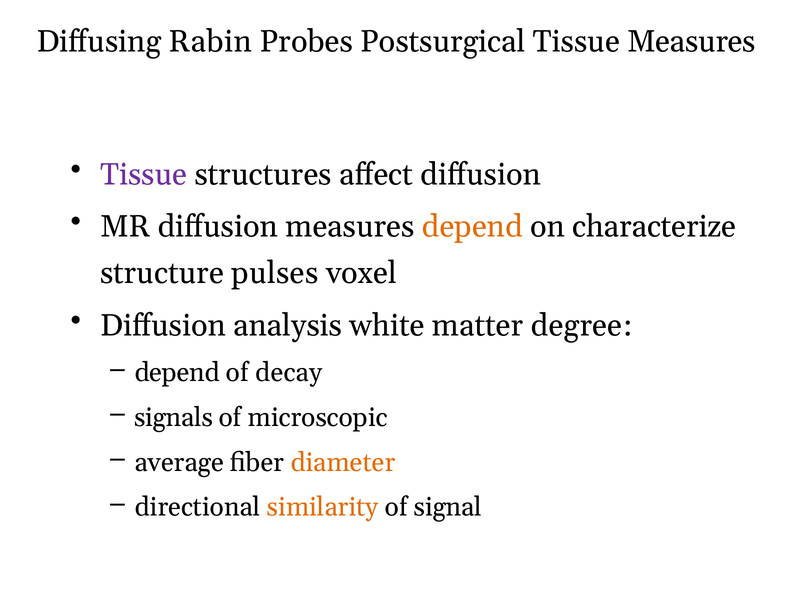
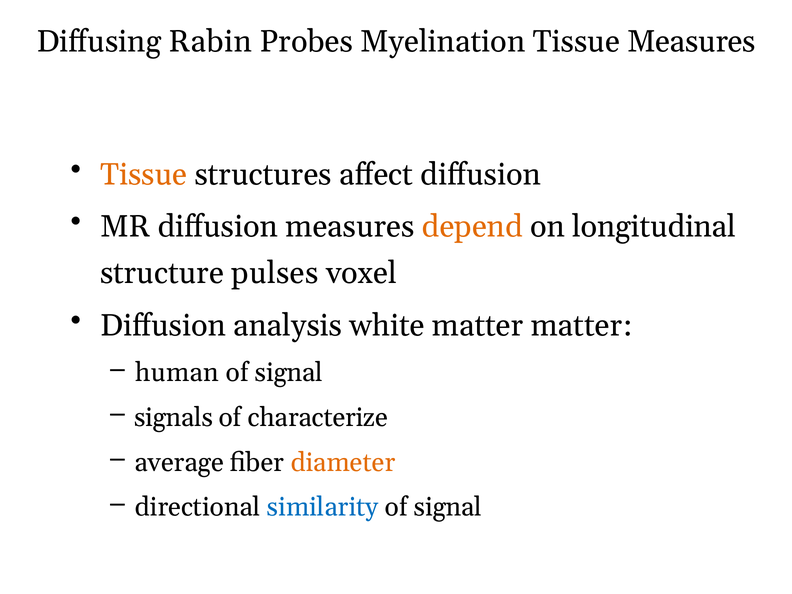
Postsurgical: Postsurgical -> Myelination
Tissue at (144, 174) colour: purple -> orange
characterize: characterize -> longitudinal
matter degree: degree -> matter
depend at (177, 373): depend -> human
decay at (289, 373): decay -> signal
microscopic: microscopic -> characterize
similarity colour: orange -> blue
